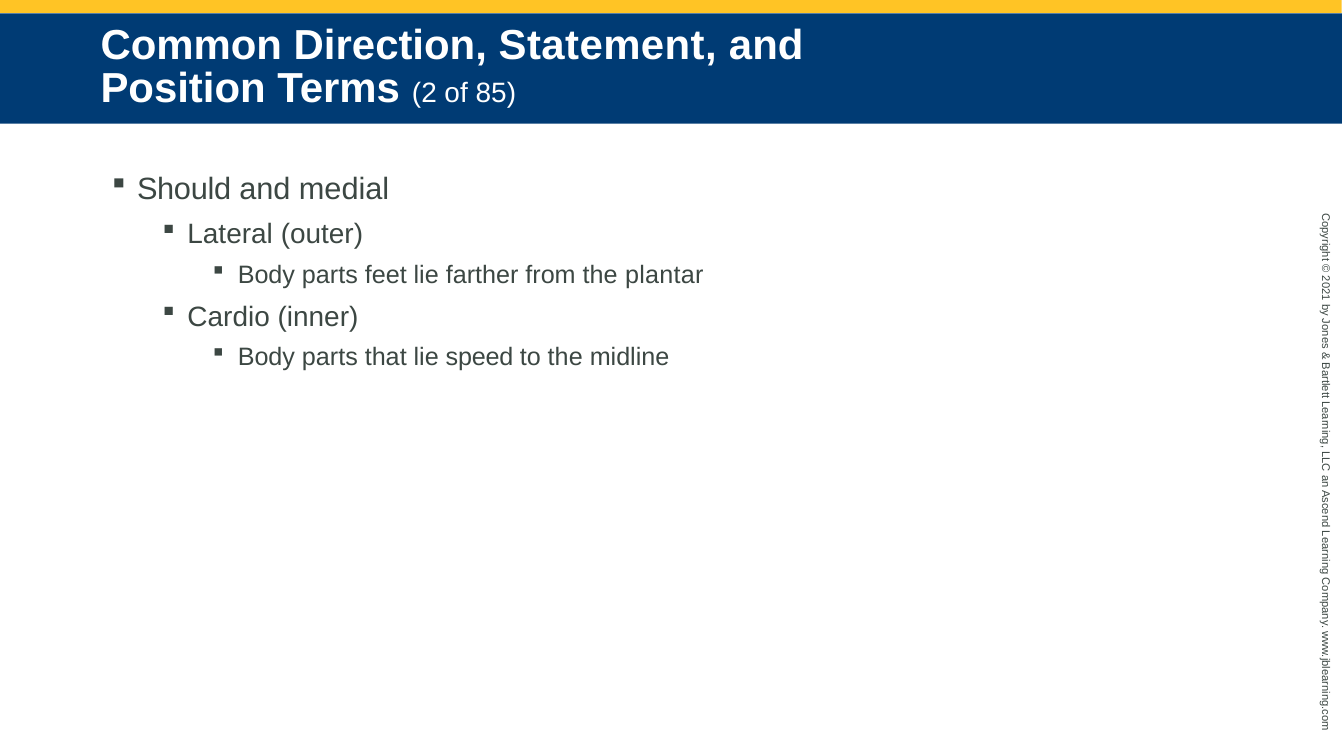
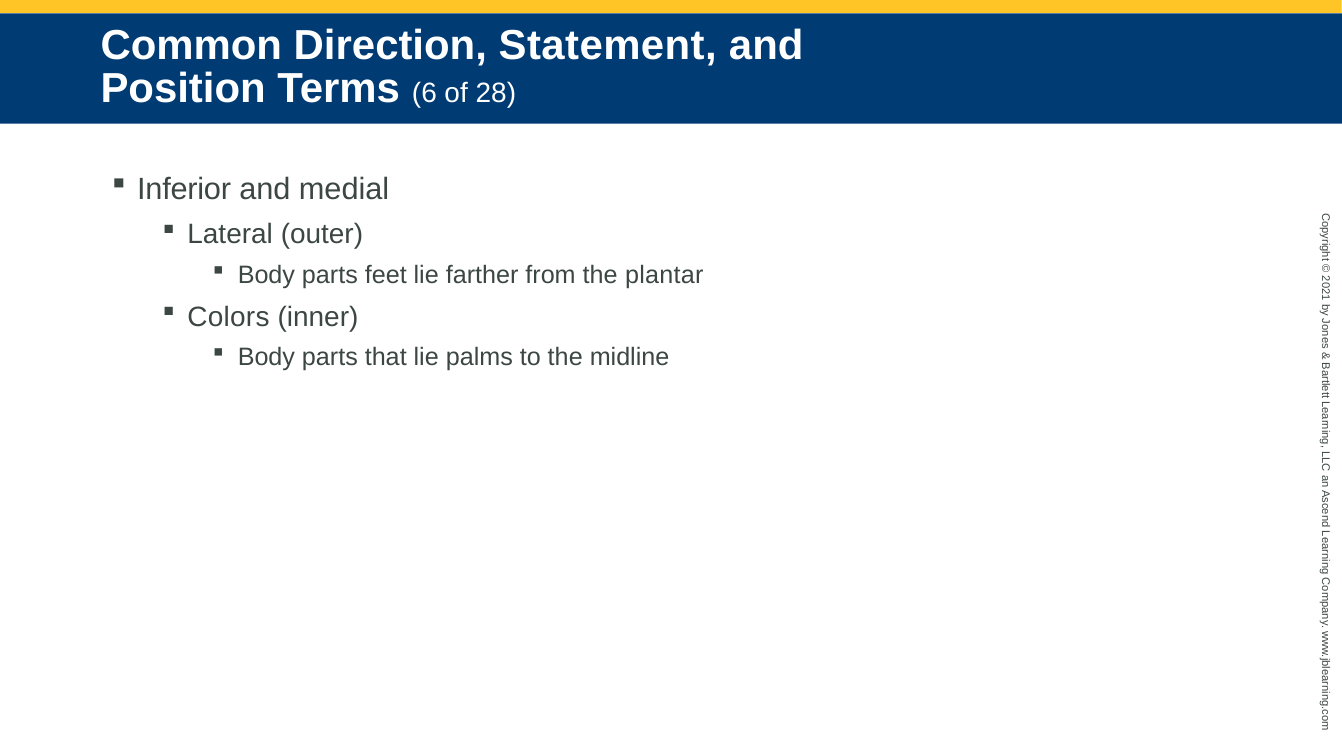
Terms 2: 2 -> 6
85: 85 -> 28
Should: Should -> Inferior
Cardio: Cardio -> Colors
speed: speed -> palms
